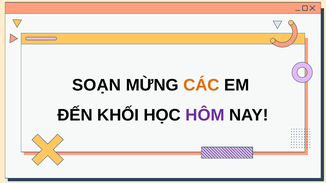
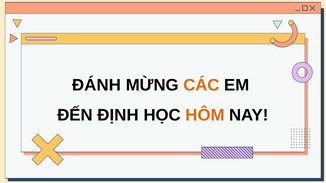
SOẠN: SOẠN -> ĐÁNH
KHỐI: KHỐI -> ĐỊNH
HÔM colour: purple -> orange
